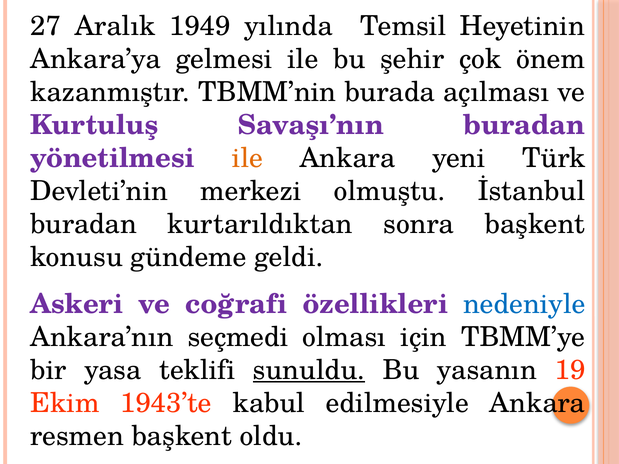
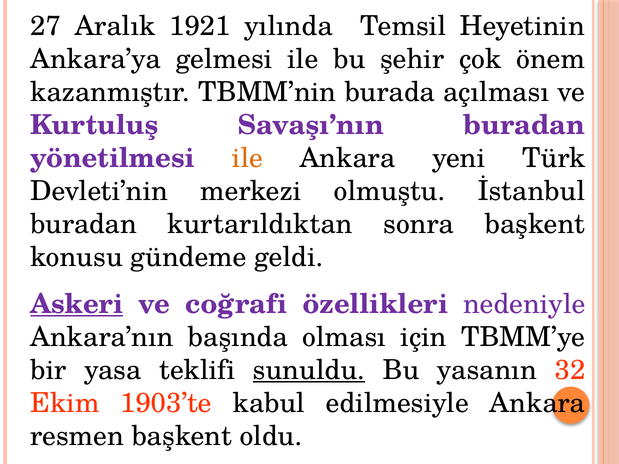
1949: 1949 -> 1921
Askeri underline: none -> present
nedeniyle colour: blue -> purple
seçmedi: seçmedi -> başında
19: 19 -> 32
1943’te: 1943’te -> 1903’te
